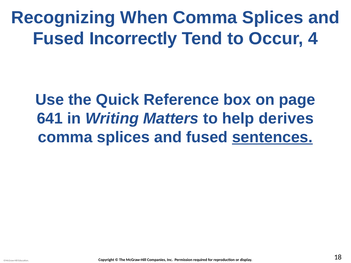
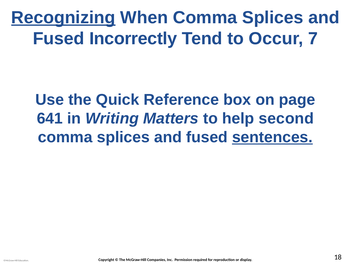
Recognizing underline: none -> present
4: 4 -> 7
derives: derives -> second
